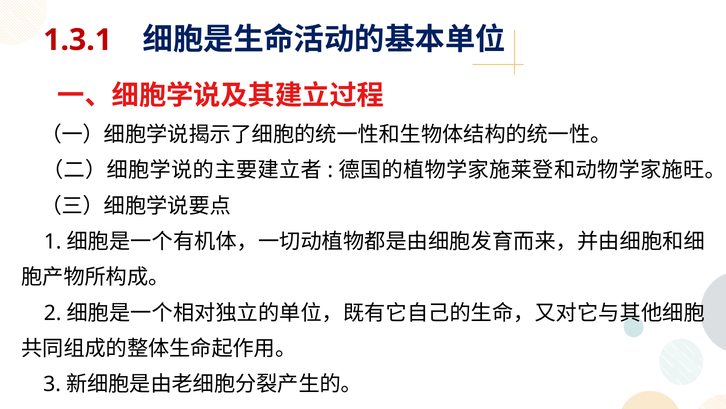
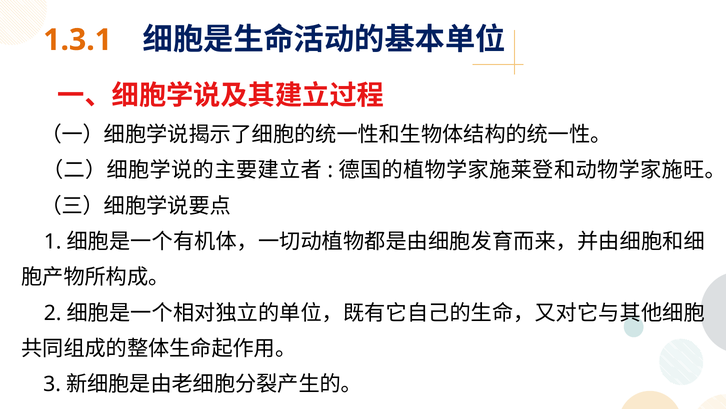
1.3.1 colour: red -> orange
